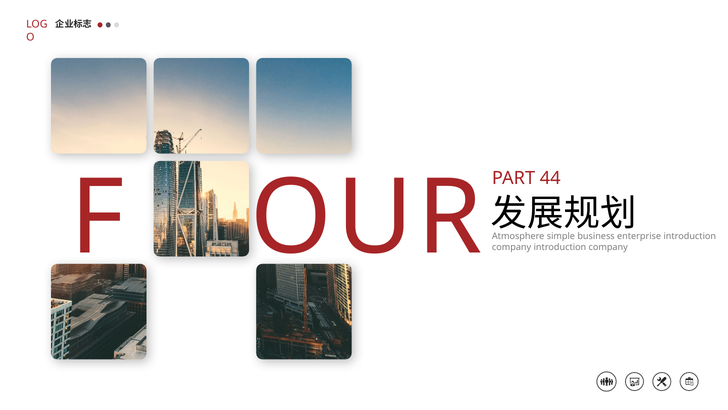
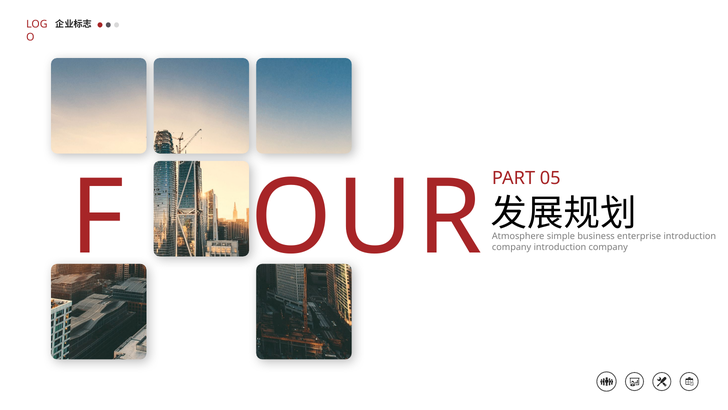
44: 44 -> 05
